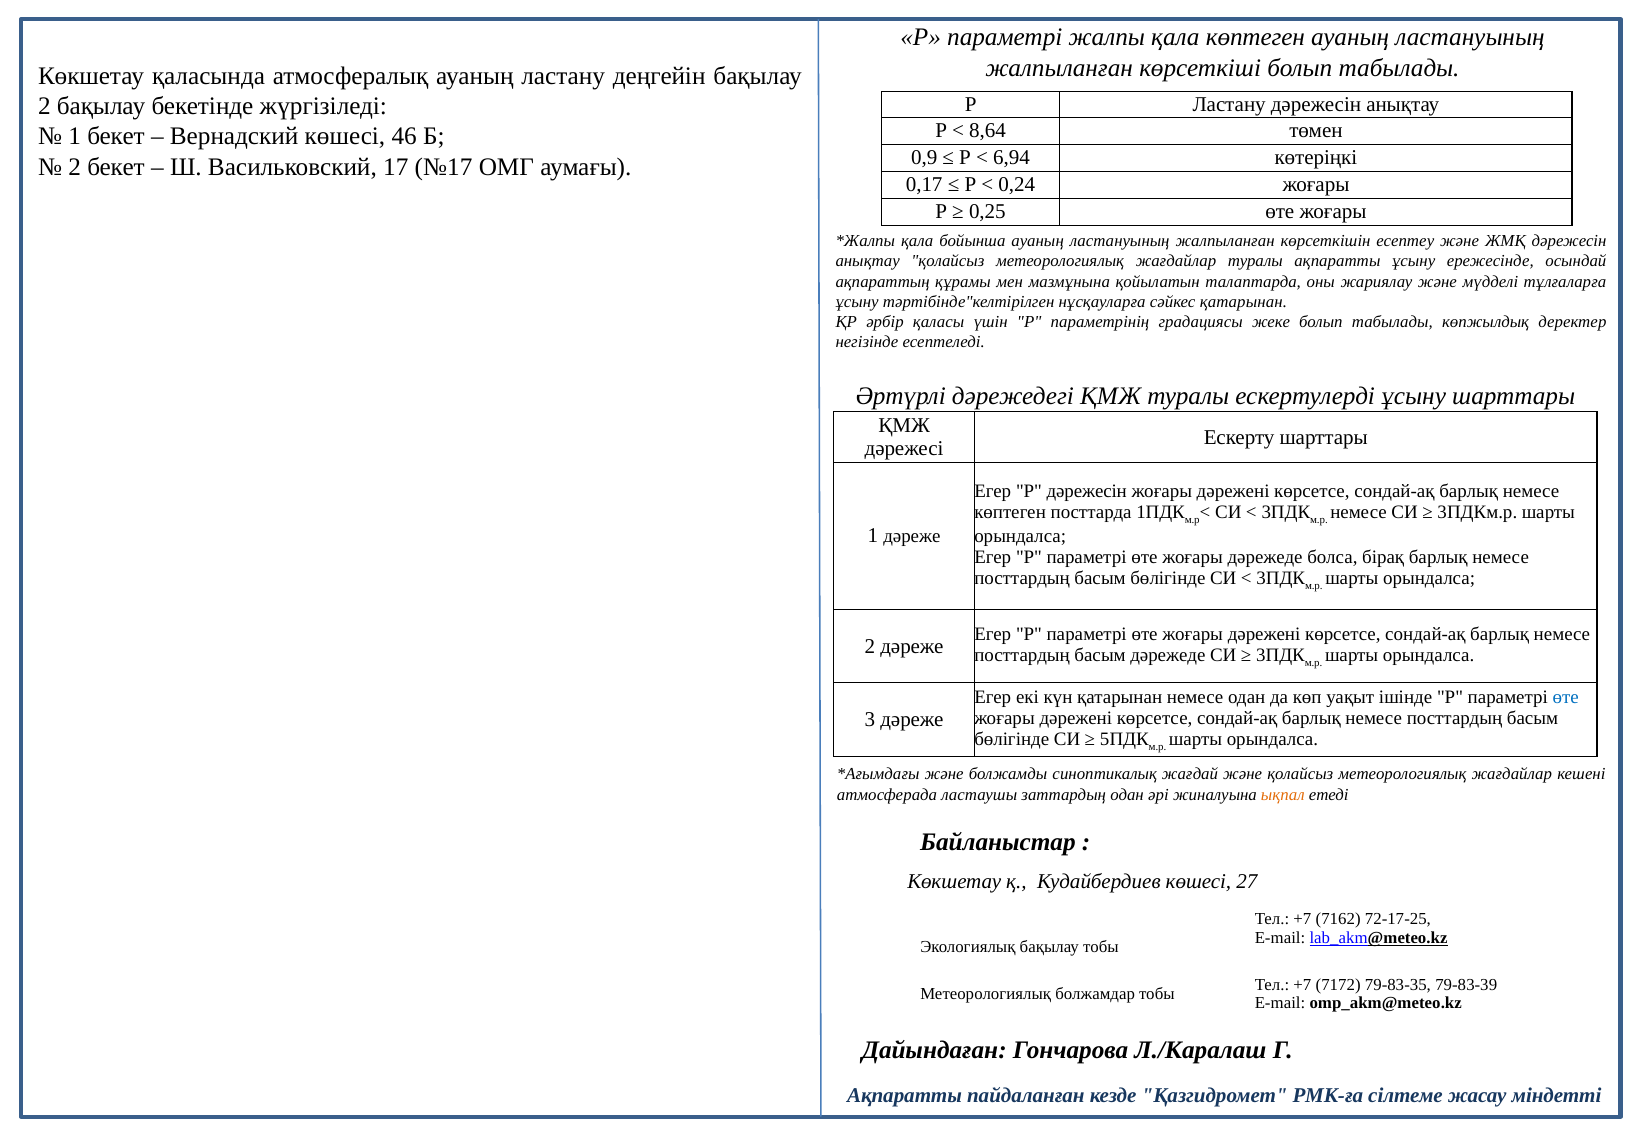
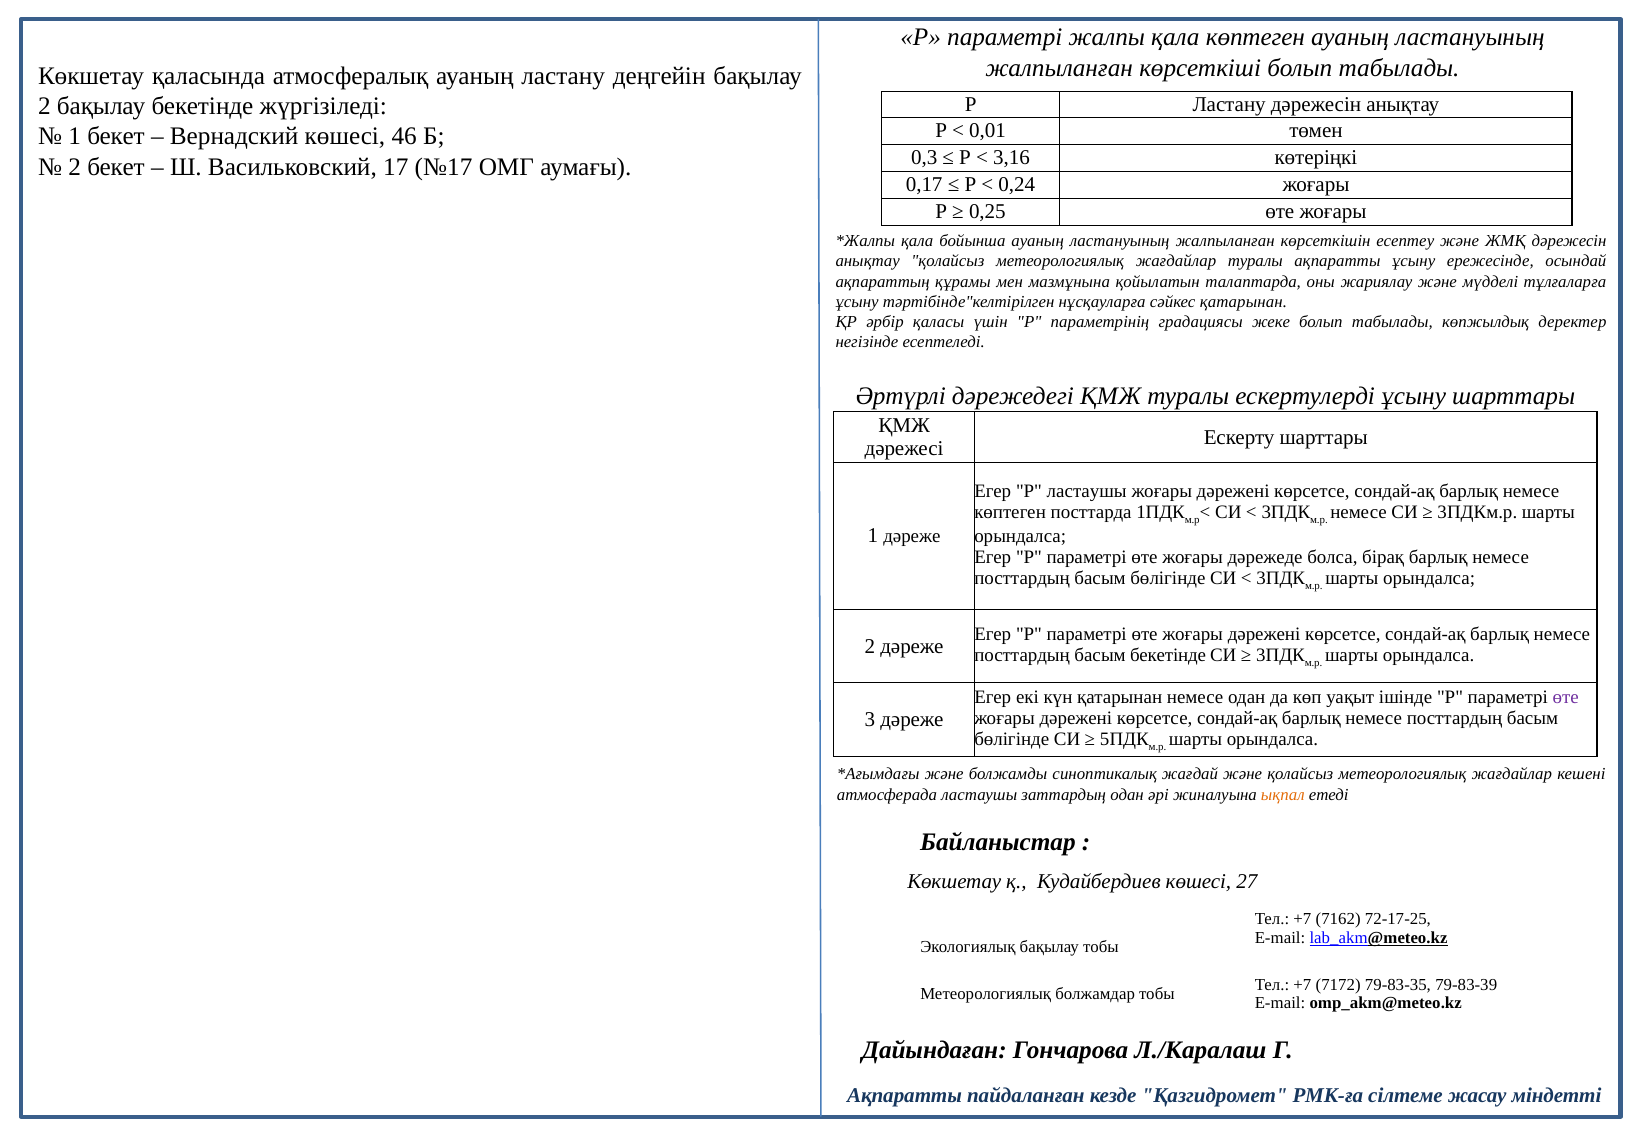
8,64: 8,64 -> 0,01
0,9: 0,9 -> 0,3
6,94: 6,94 -> 3,16
Р дәрежесін: дәрежесін -> ластаушы
басым дәрежеде: дәрежеде -> бекетінде
өте at (1566, 698) colour: blue -> purple
